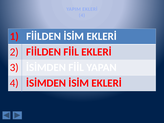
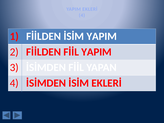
FİİLDEN İSİM EKLERİ: EKLERİ -> YAPIM
FİİL EKLERİ: EKLERİ -> YAPIM
